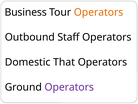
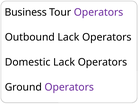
Operators at (99, 12) colour: orange -> purple
Outbound Staff: Staff -> Lack
Domestic That: That -> Lack
